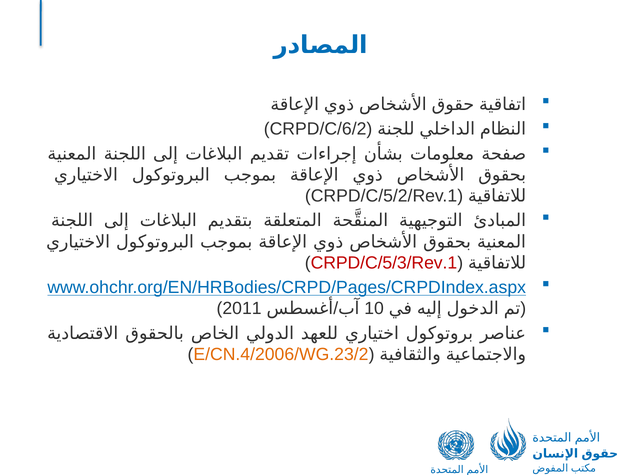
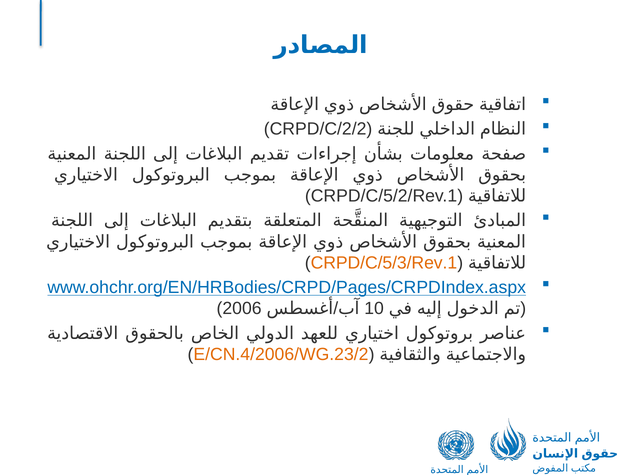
CRPD/C/6/2: CRPD/C/6/2 -> CRPD/C/2/2
CRPD/C/5/3/Rev.1 colour: red -> orange
2011: 2011 -> 2006
